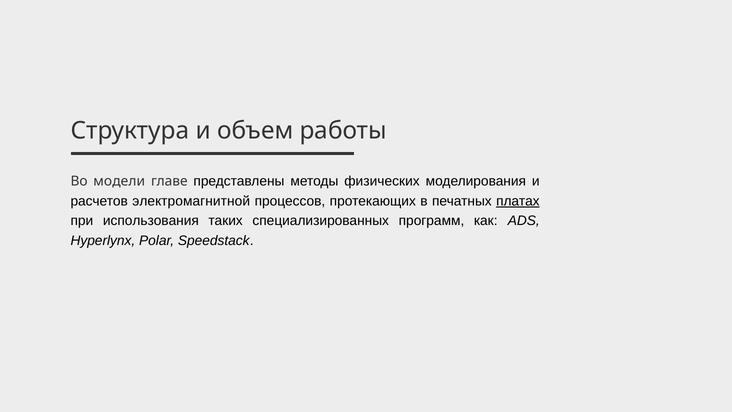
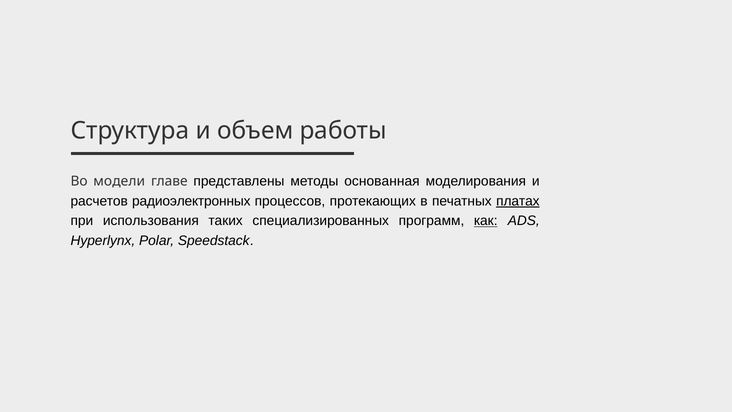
физических: физических -> основанная
электромагнитной: электромагнитной -> радиоэлектронных
как underline: none -> present
